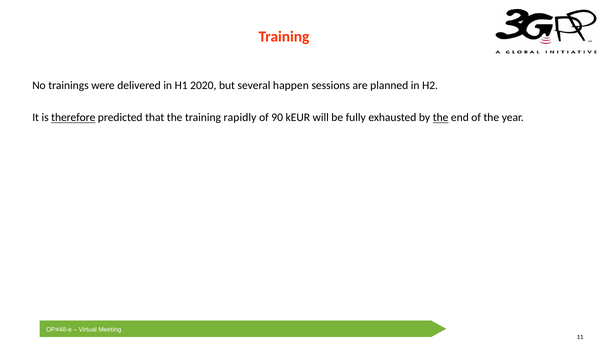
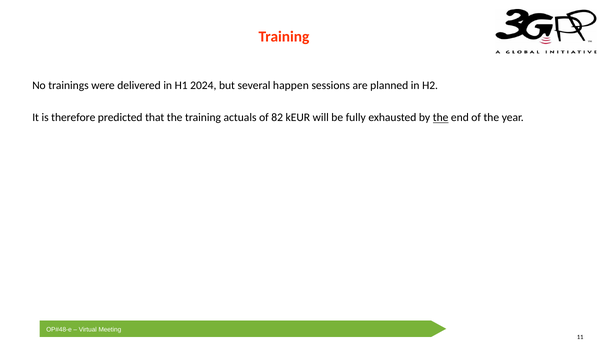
2020: 2020 -> 2024
therefore underline: present -> none
rapidly: rapidly -> actuals
90: 90 -> 82
